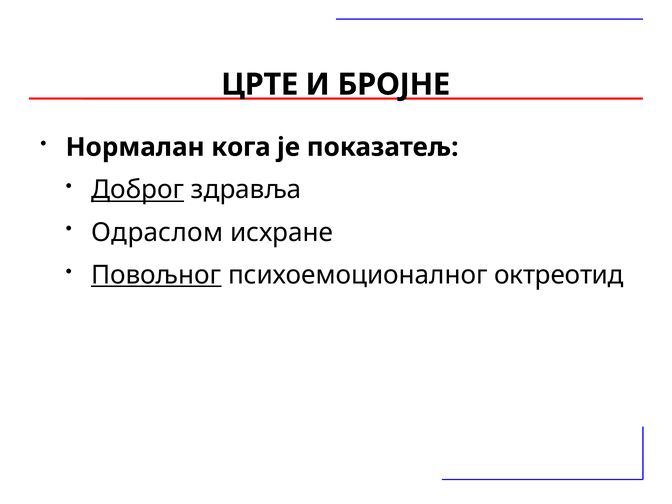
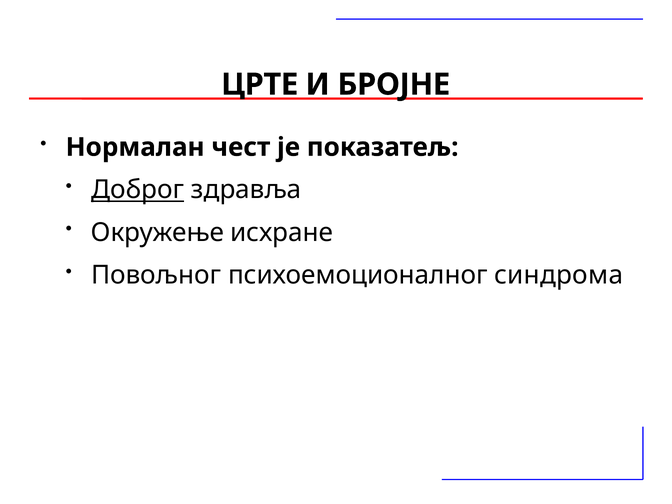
кога: кога -> чест
Одраслом: Одраслом -> Окружење
Повољног underline: present -> none
октреотид: октреотид -> синдрома
